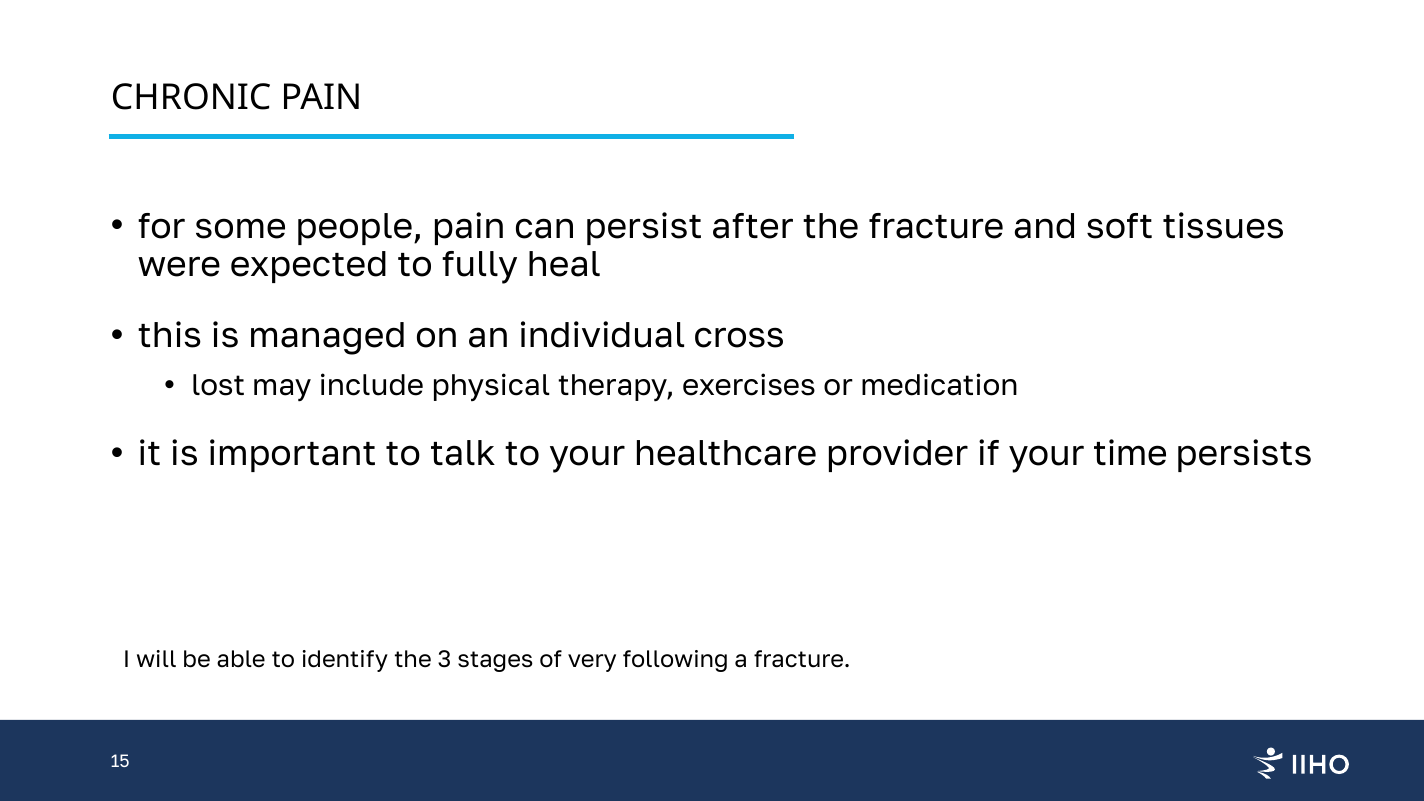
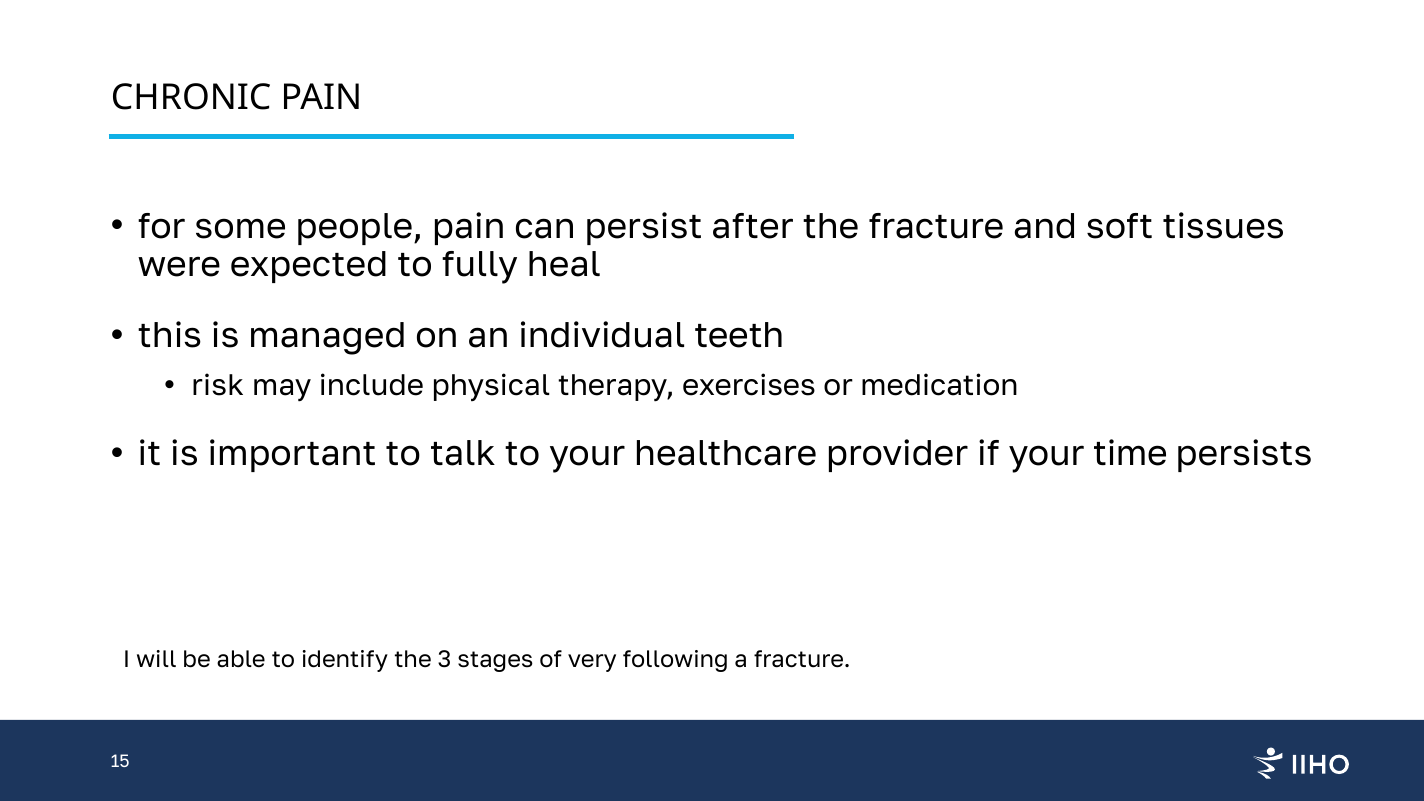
cross: cross -> teeth
lost: lost -> risk
